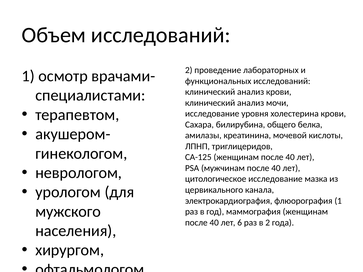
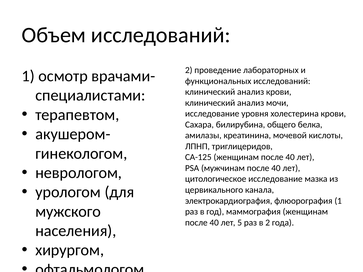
6: 6 -> 5
